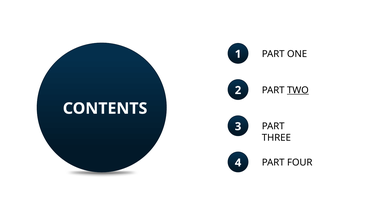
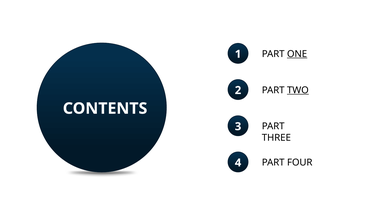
ONE underline: none -> present
